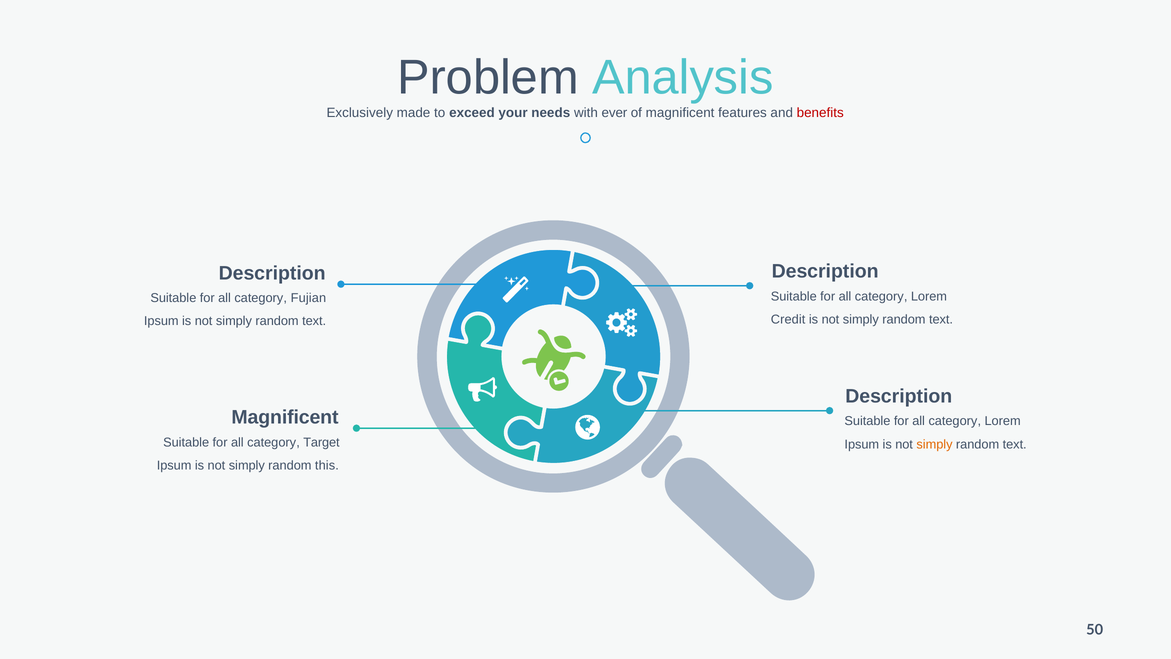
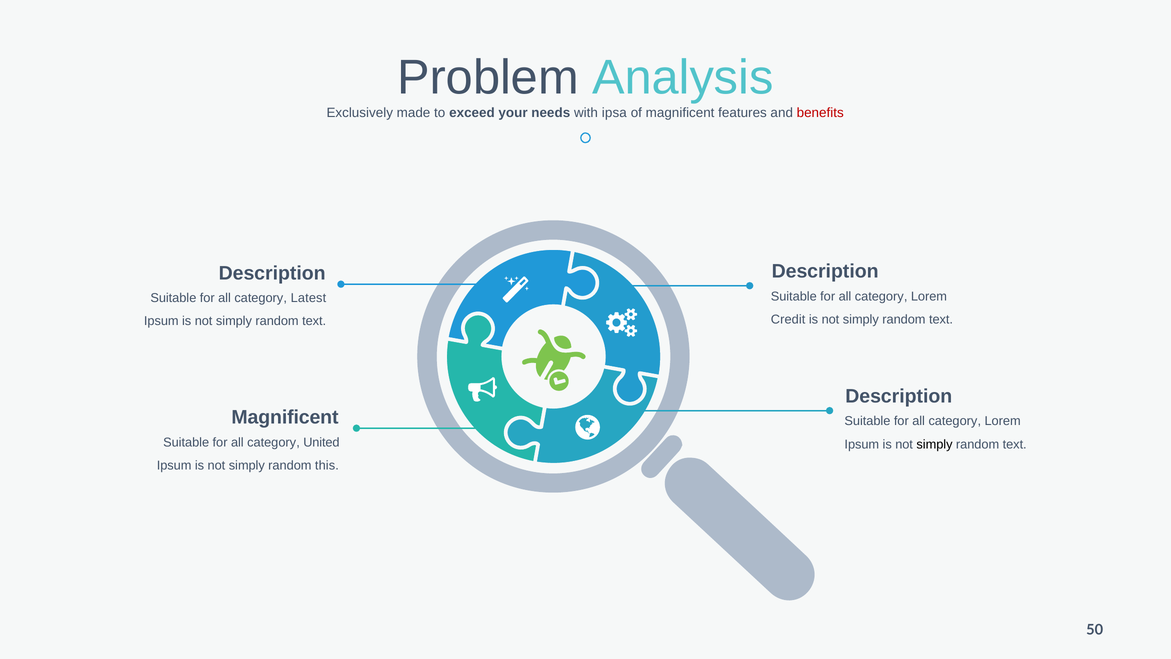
ever: ever -> ipsa
Fujian: Fujian -> Latest
Target: Target -> United
simply at (935, 444) colour: orange -> black
